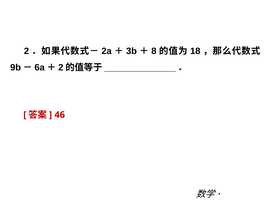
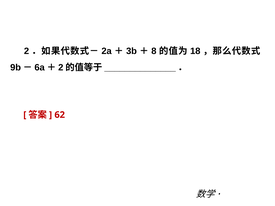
46: 46 -> 62
